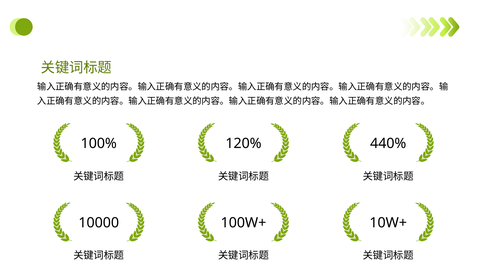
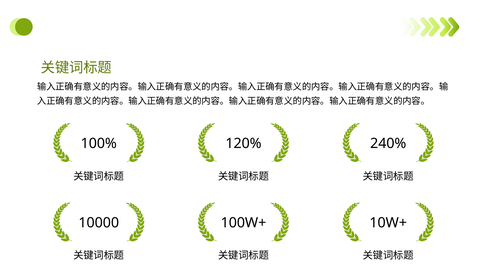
440%: 440% -> 240%
